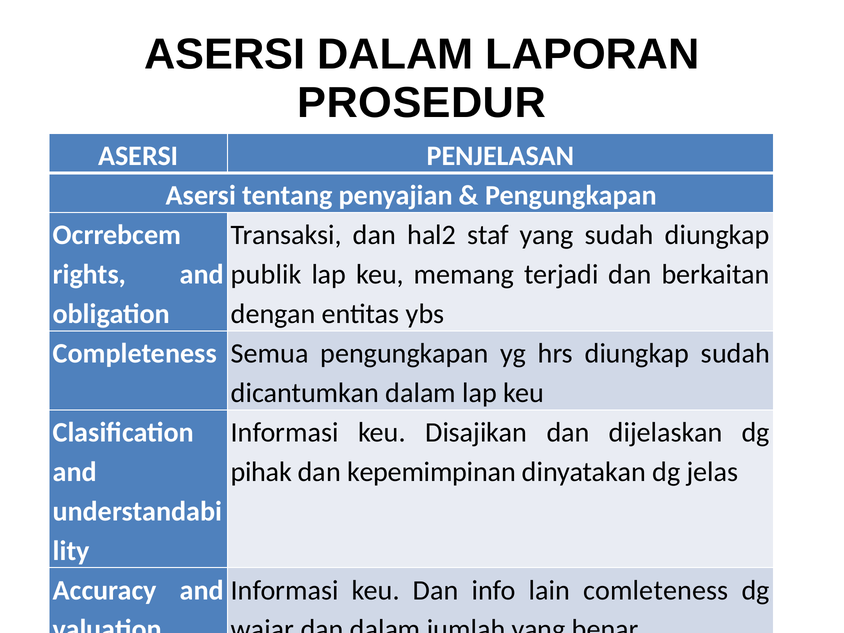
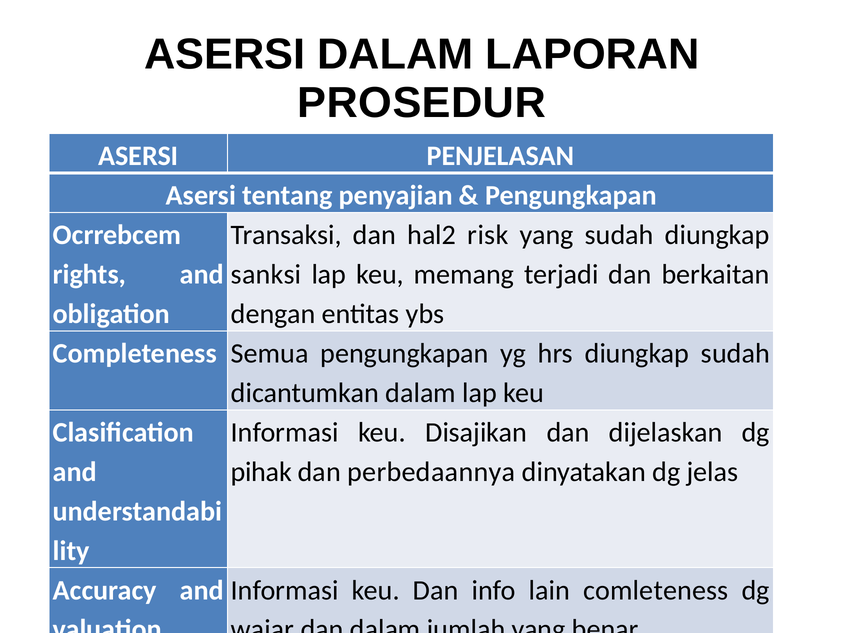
staf: staf -> risk
publik: publik -> sanksi
kepemimpinan: kepemimpinan -> perbedaannya
